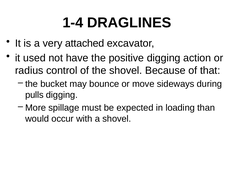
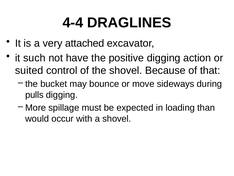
1-4: 1-4 -> 4-4
used: used -> such
radius: radius -> suited
